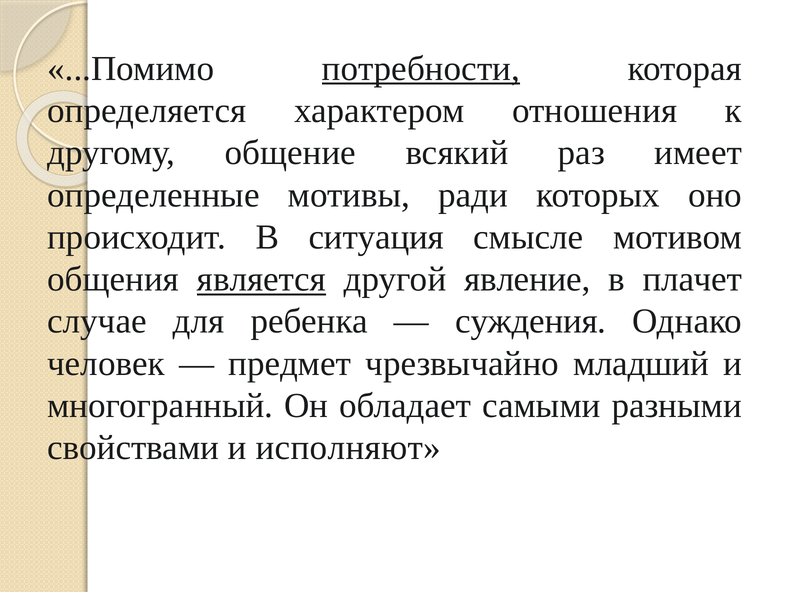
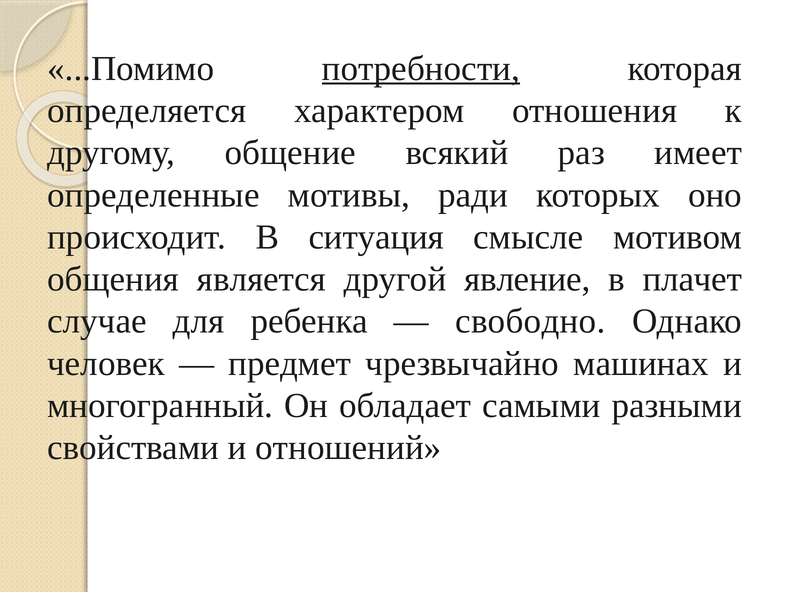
является underline: present -> none
суждения: суждения -> свободно
младший: младший -> машинах
исполняют: исполняют -> отношений
